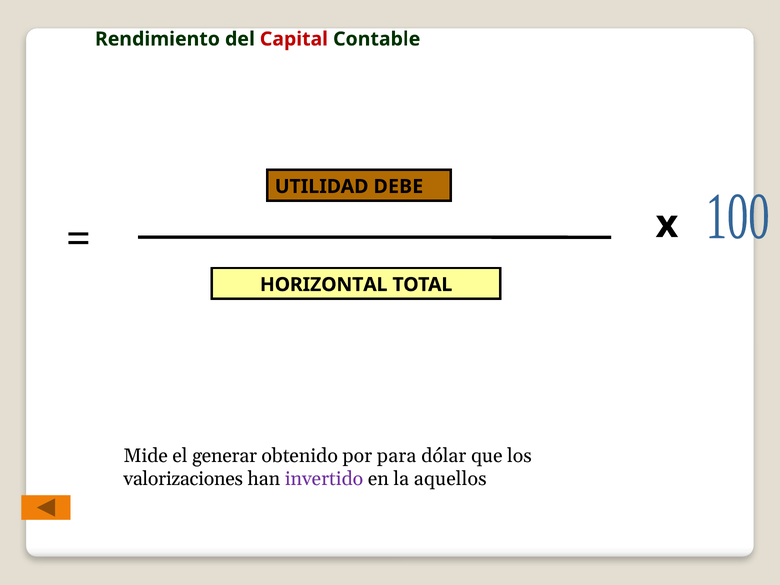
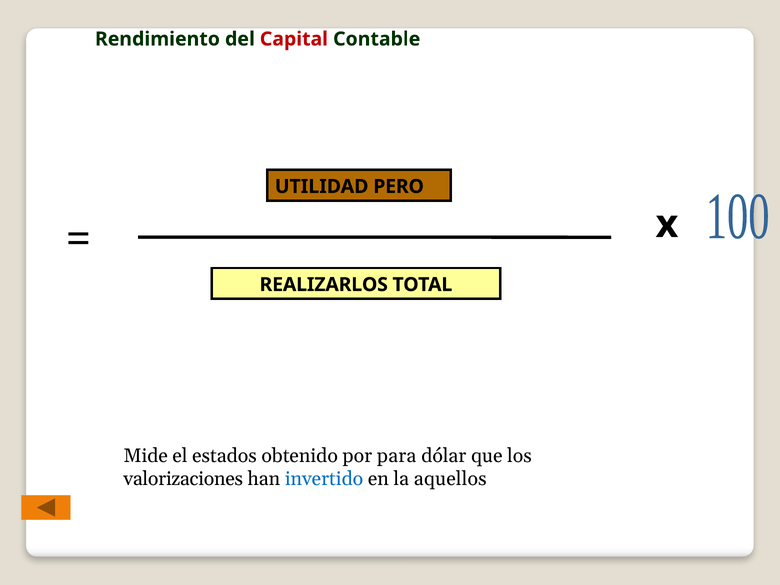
DEBE: DEBE -> PERO
HORIZONTAL: HORIZONTAL -> REALIZARLOS
generar: generar -> estados
invertido colour: purple -> blue
